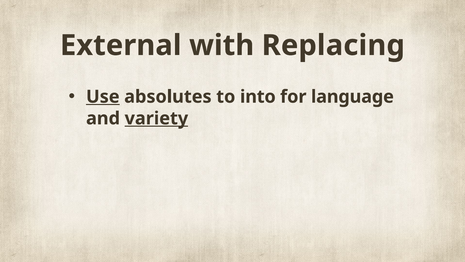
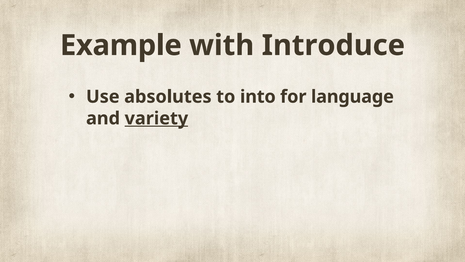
External: External -> Example
Replacing: Replacing -> Introduce
Use underline: present -> none
